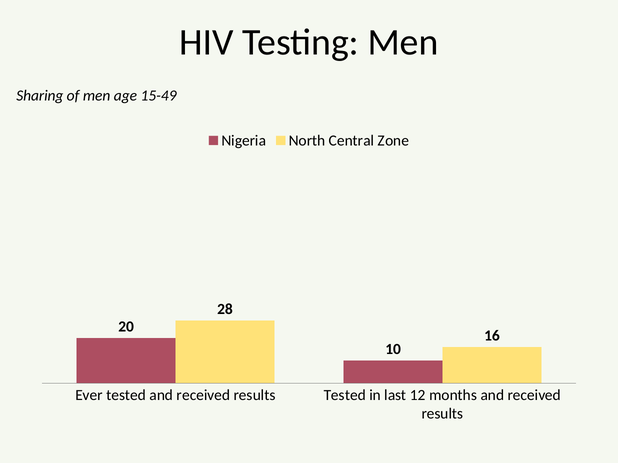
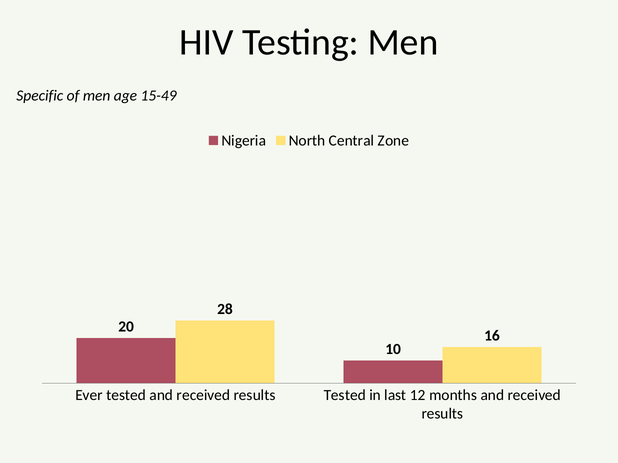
Sharing: Sharing -> Specific
